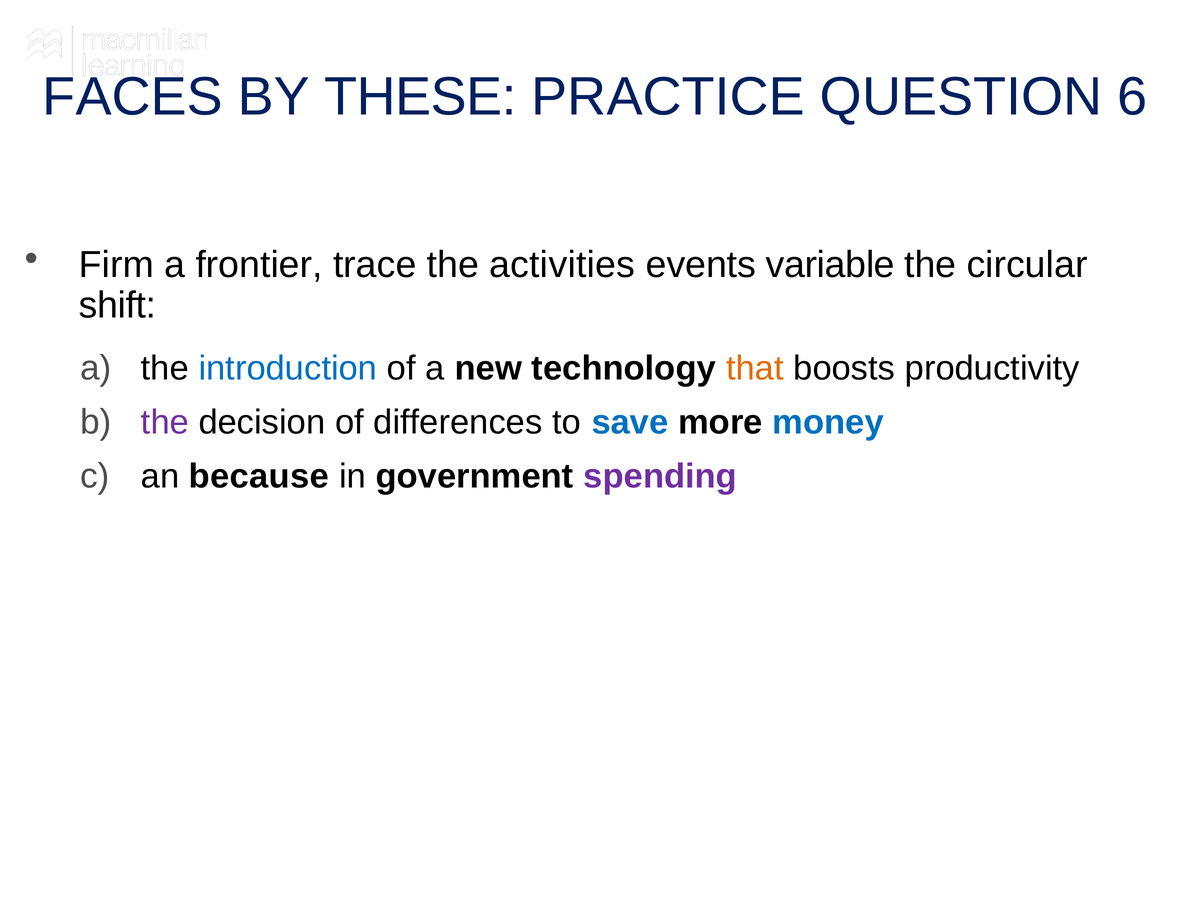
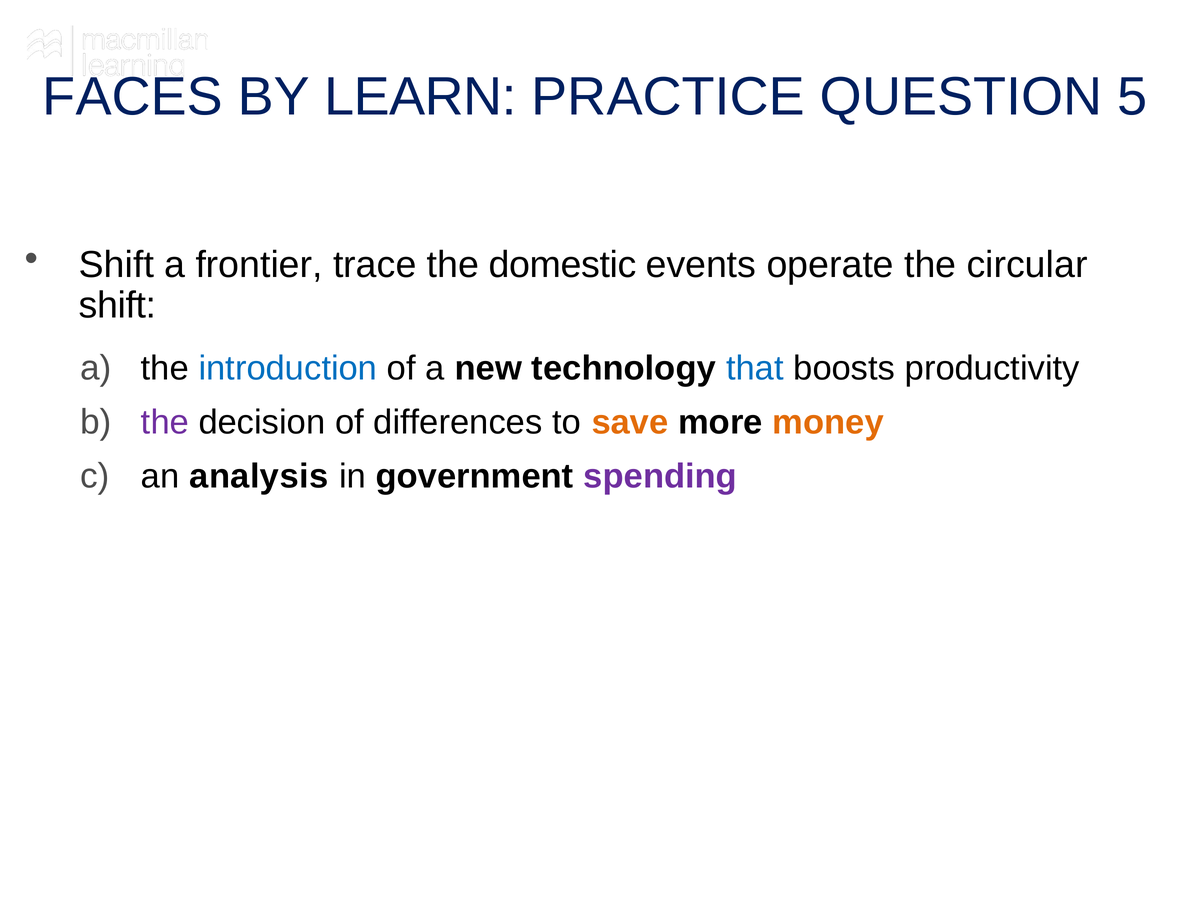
THESE: THESE -> LEARN
6: 6 -> 5
Firm at (116, 265): Firm -> Shift
activities: activities -> domestic
variable: variable -> operate
that colour: orange -> blue
save colour: blue -> orange
money colour: blue -> orange
because: because -> analysis
